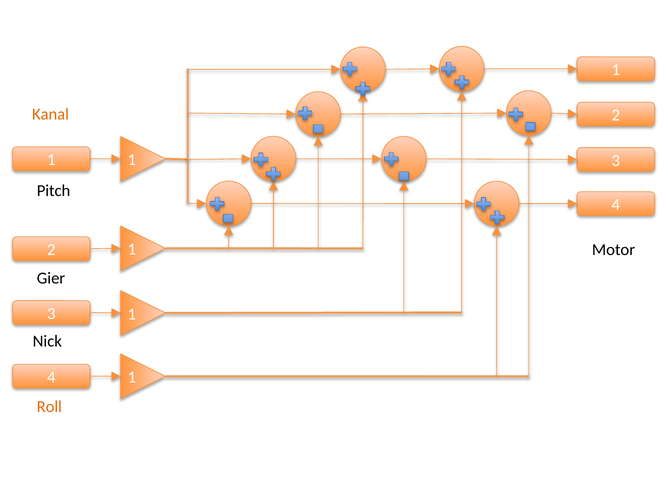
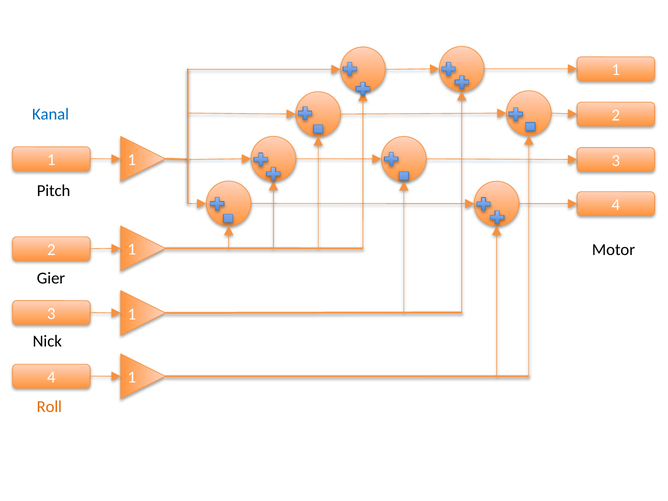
Kanal colour: orange -> blue
